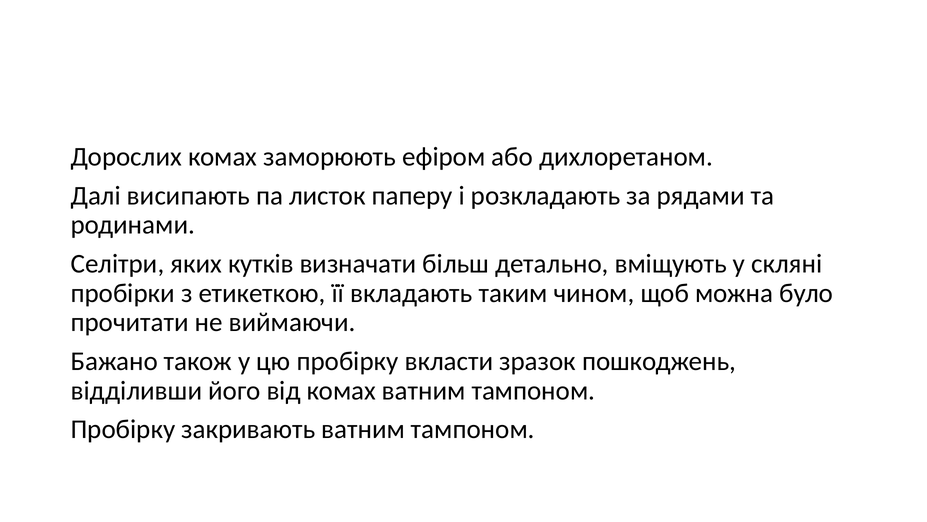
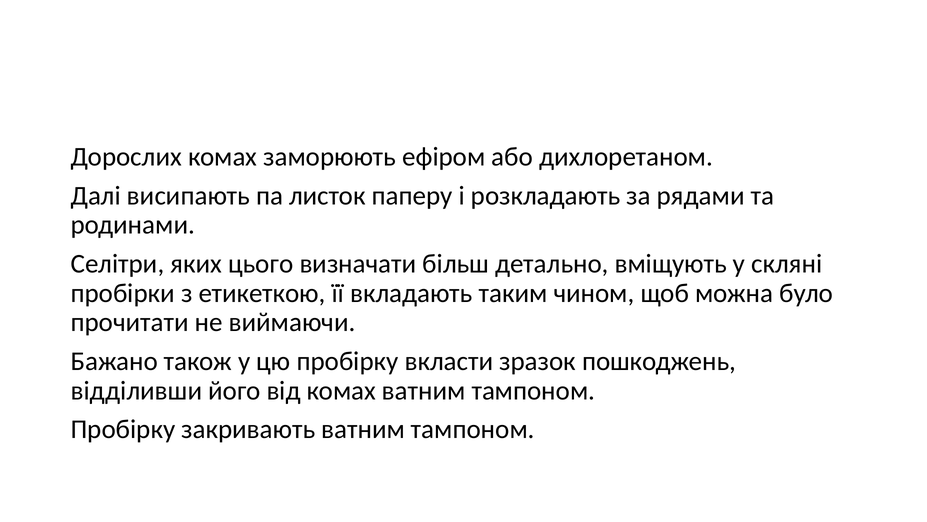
кутків: кутків -> цього
